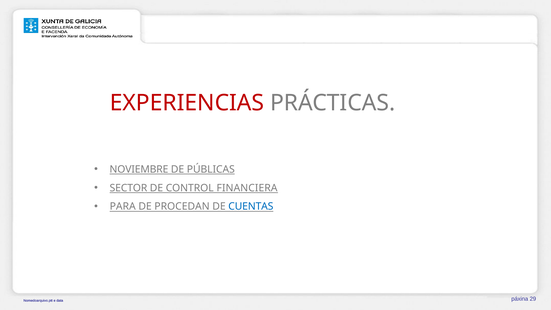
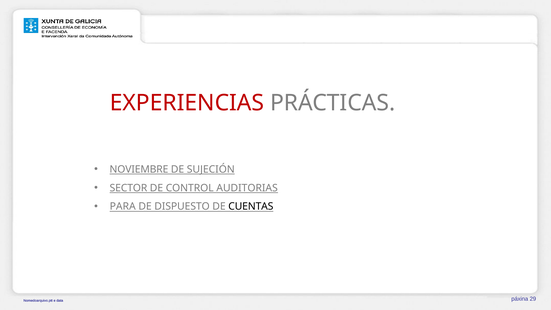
PÚBLICAS: PÚBLICAS -> SUJECIÓN
FINANCIERA: FINANCIERA -> AUDITORIAS
PROCEDAN: PROCEDAN -> DISPUESTO
CUENTAS colour: blue -> black
